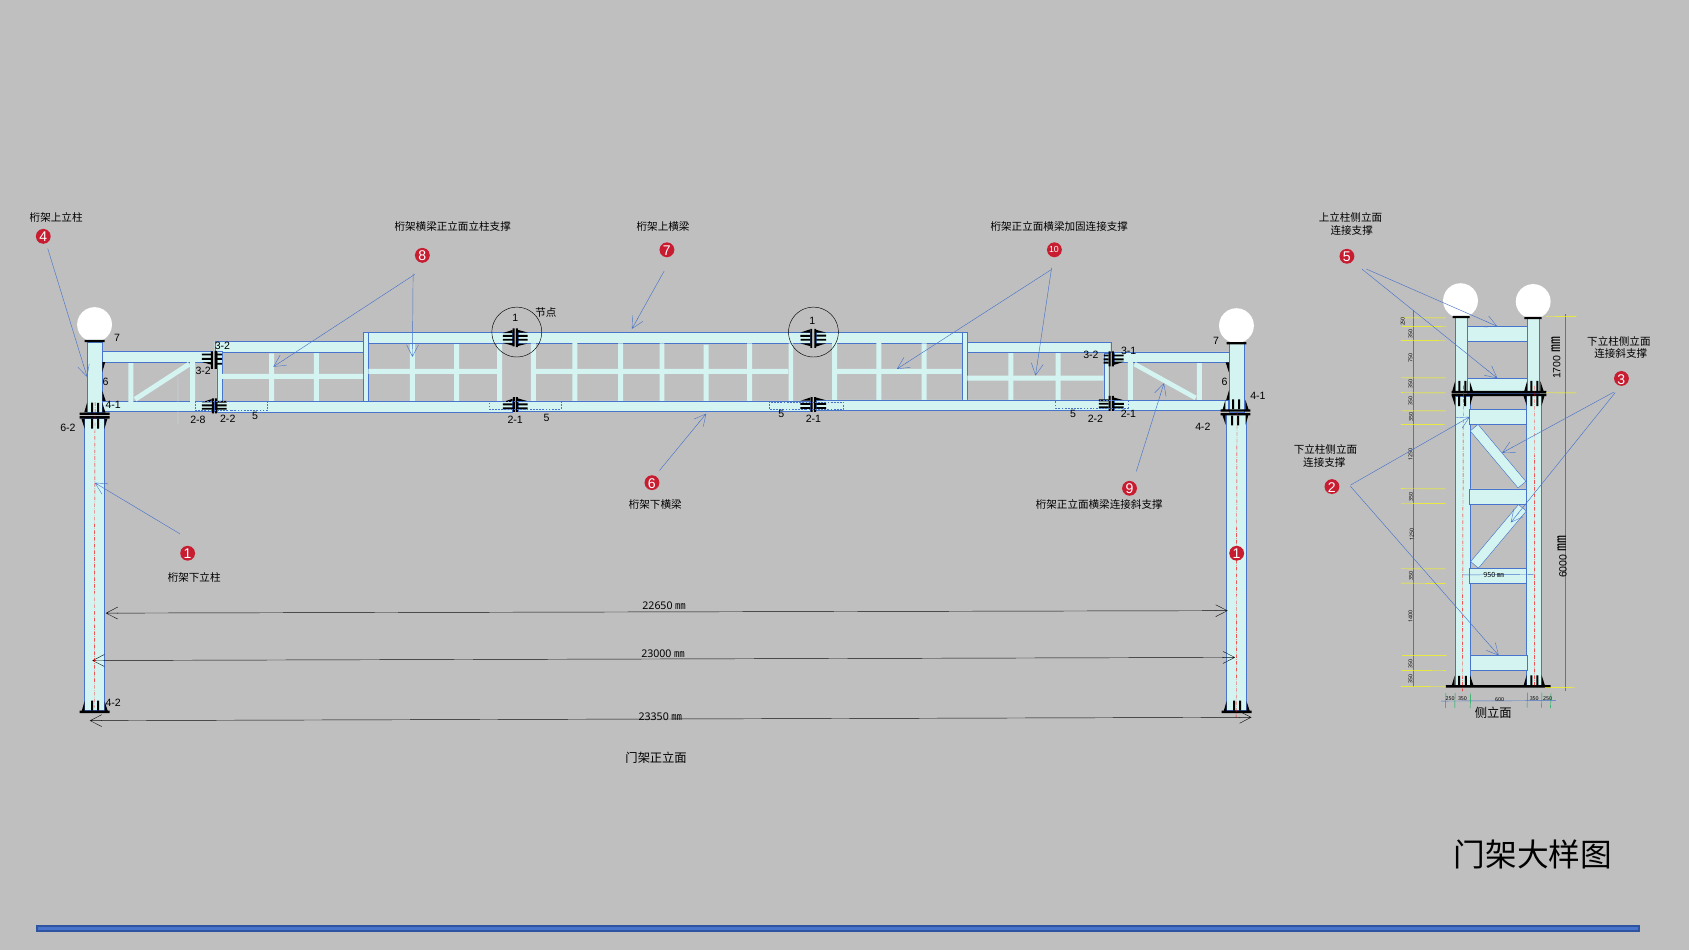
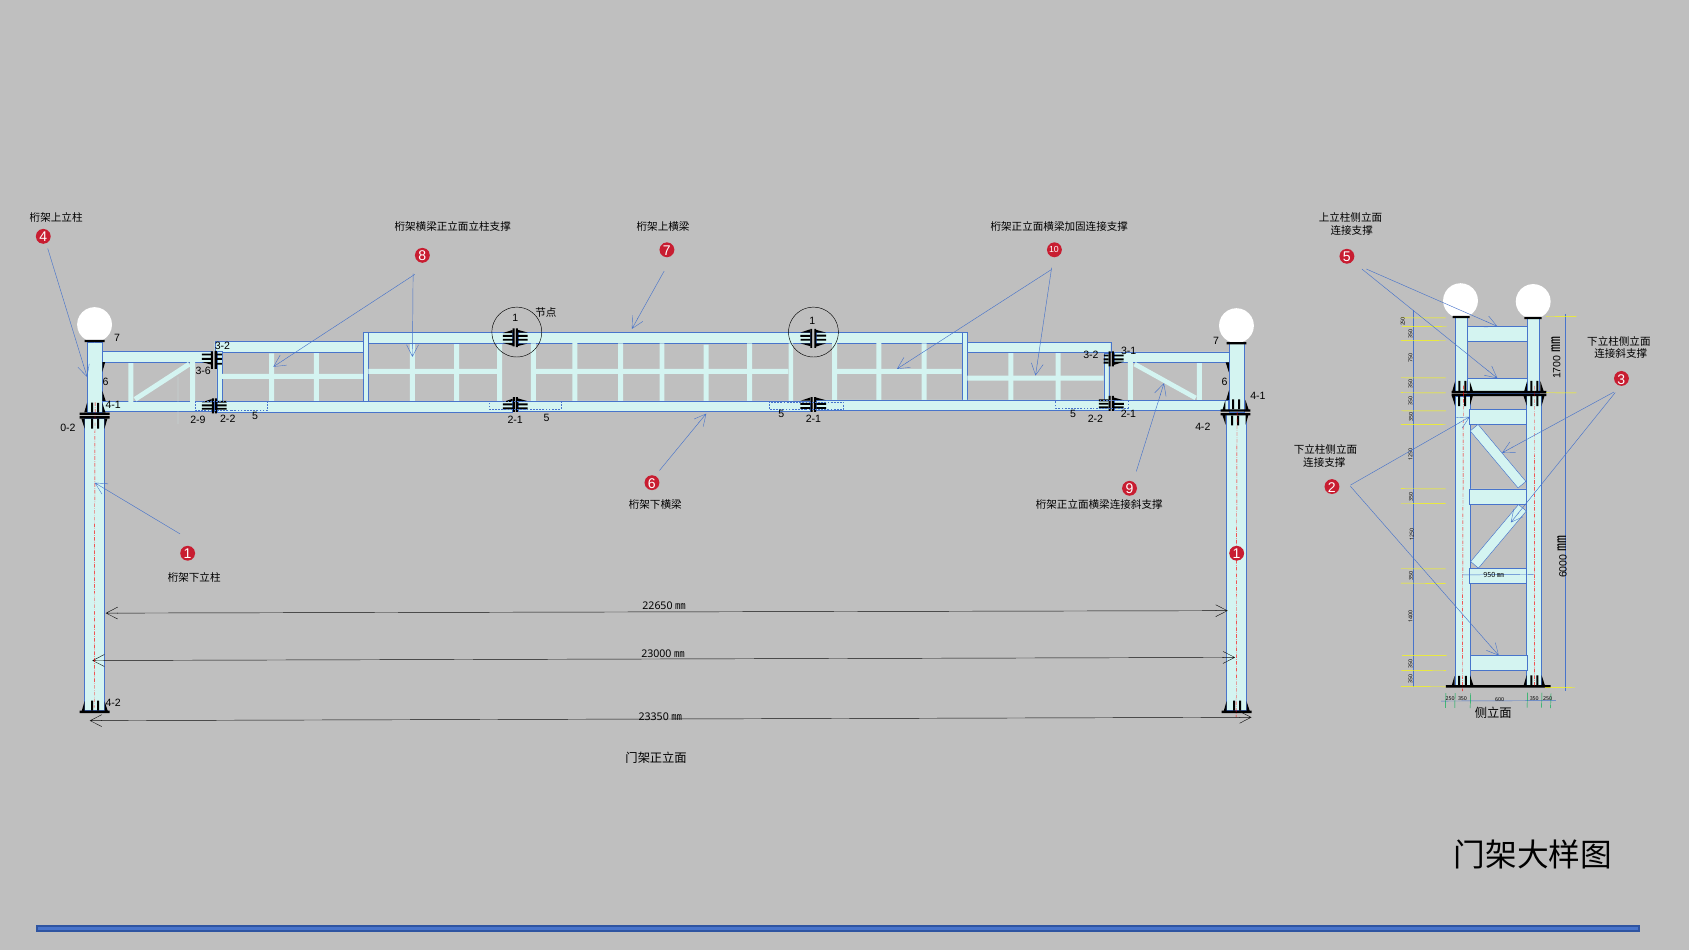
3-2 at (203, 371): 3-2 -> 3-6
2-8: 2-8 -> 2-9
6-2: 6-2 -> 0-2
